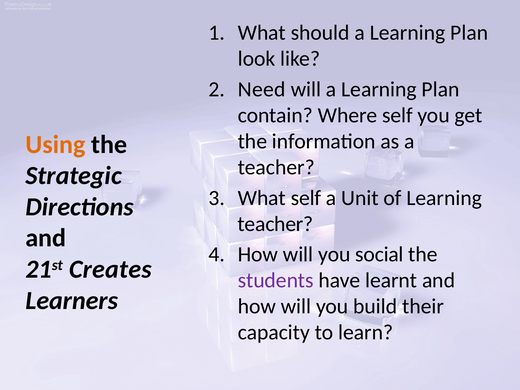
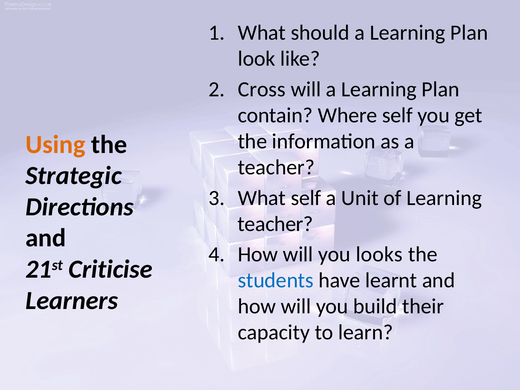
Need: Need -> Cross
social: social -> looks
Creates: Creates -> Criticise
students colour: purple -> blue
